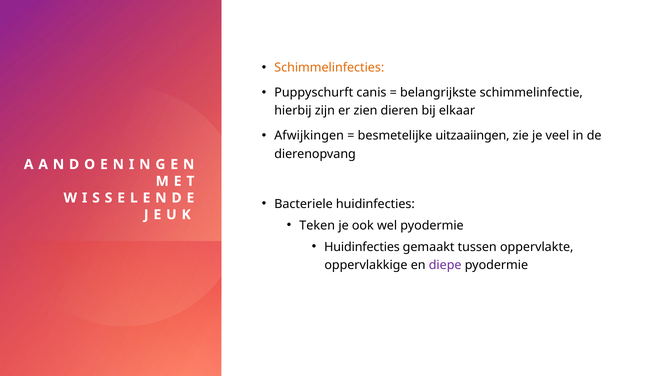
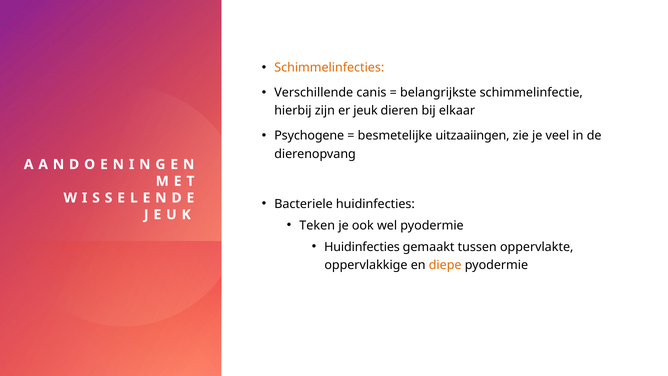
Puppyschurft: Puppyschurft -> Verschillende
zien: zien -> jeuk
Afwijkingen: Afwijkingen -> Psychogene
diepe colour: purple -> orange
